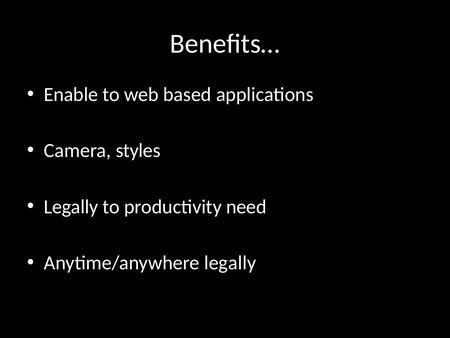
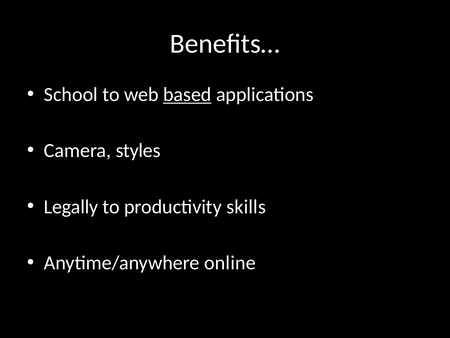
Enable: Enable -> School
based underline: none -> present
need: need -> skills
Anytime/anywhere legally: legally -> online
